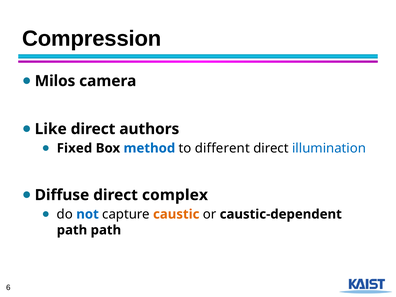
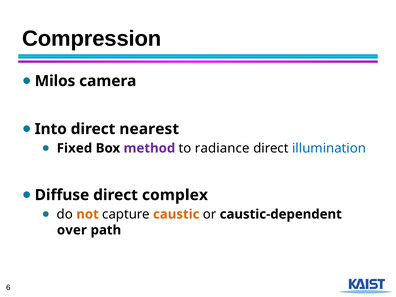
Like: Like -> Into
authors: authors -> nearest
method colour: blue -> purple
different: different -> radiance
not colour: blue -> orange
path at (72, 230): path -> over
